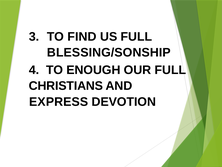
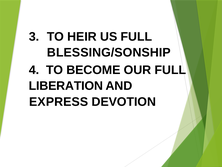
FIND: FIND -> HEIR
ENOUGH: ENOUGH -> BECOME
CHRISTIANS: CHRISTIANS -> LIBERATION
